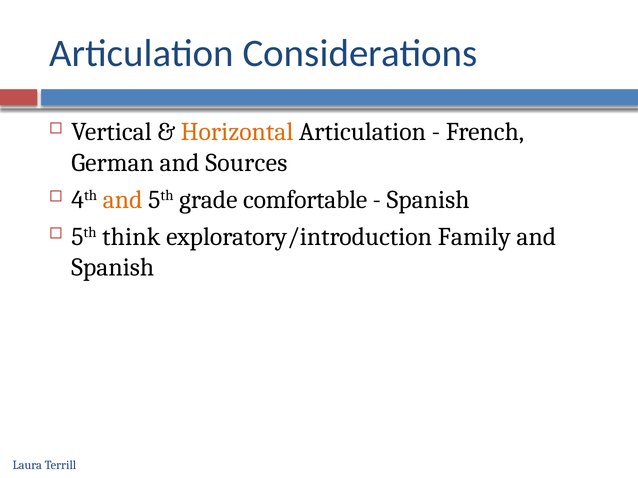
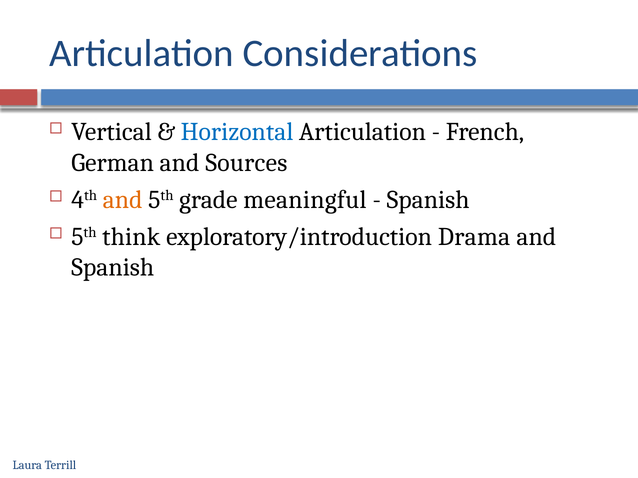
Horizontal colour: orange -> blue
comfortable: comfortable -> meaningful
Family: Family -> Drama
